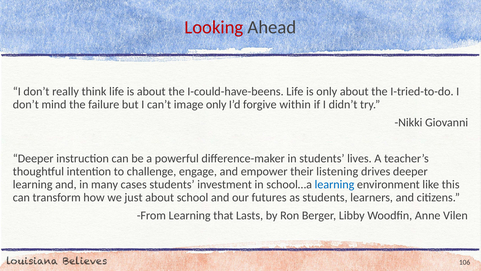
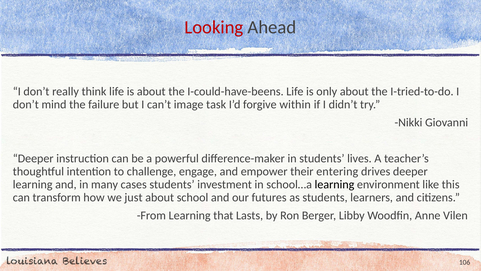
image only: only -> task
listening: listening -> entering
learning at (334, 184) colour: blue -> black
